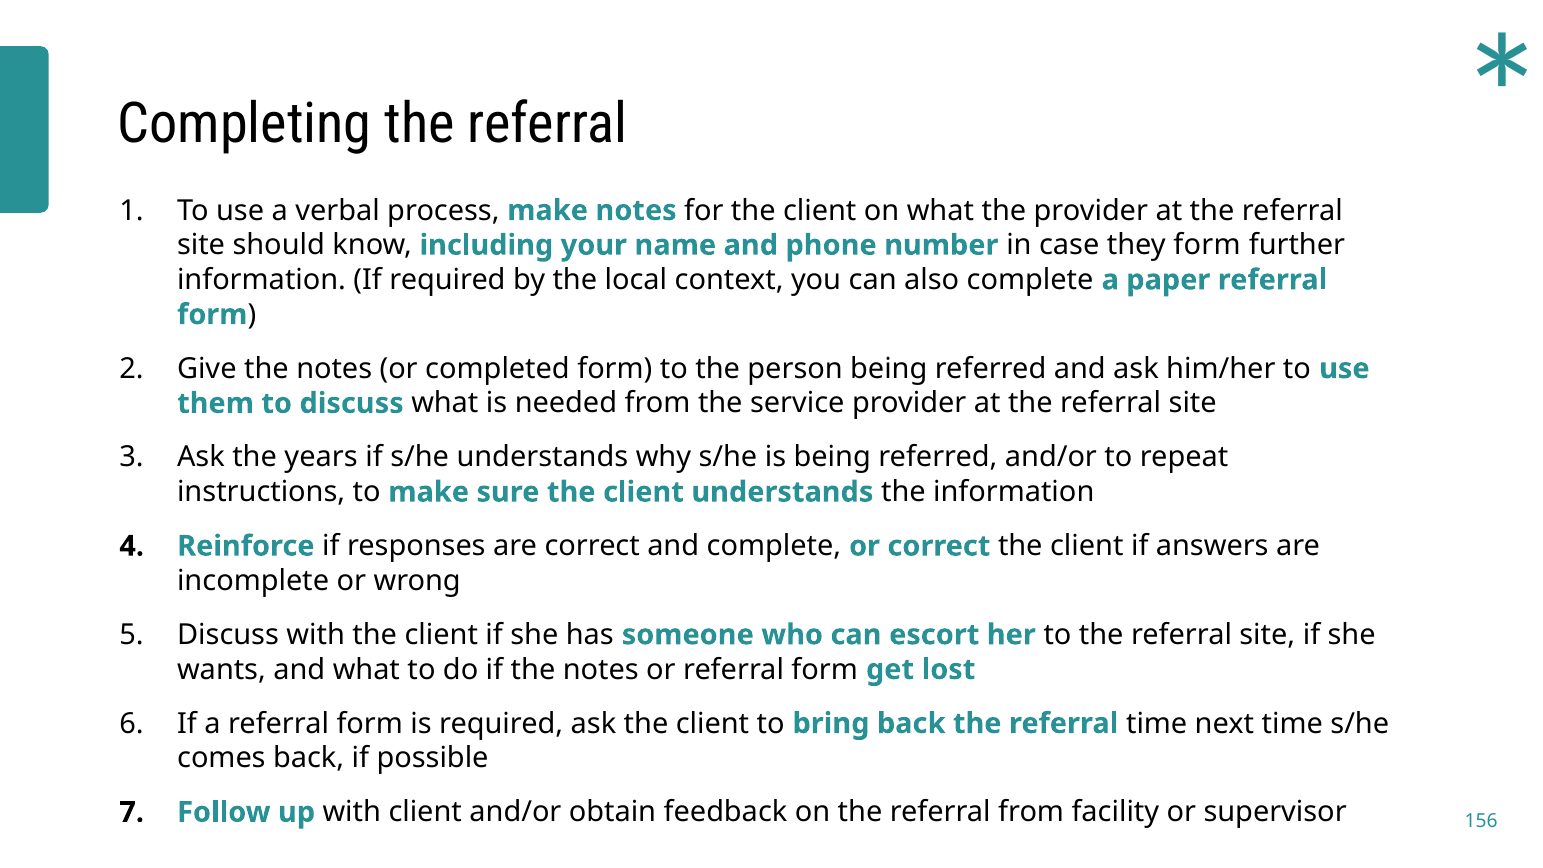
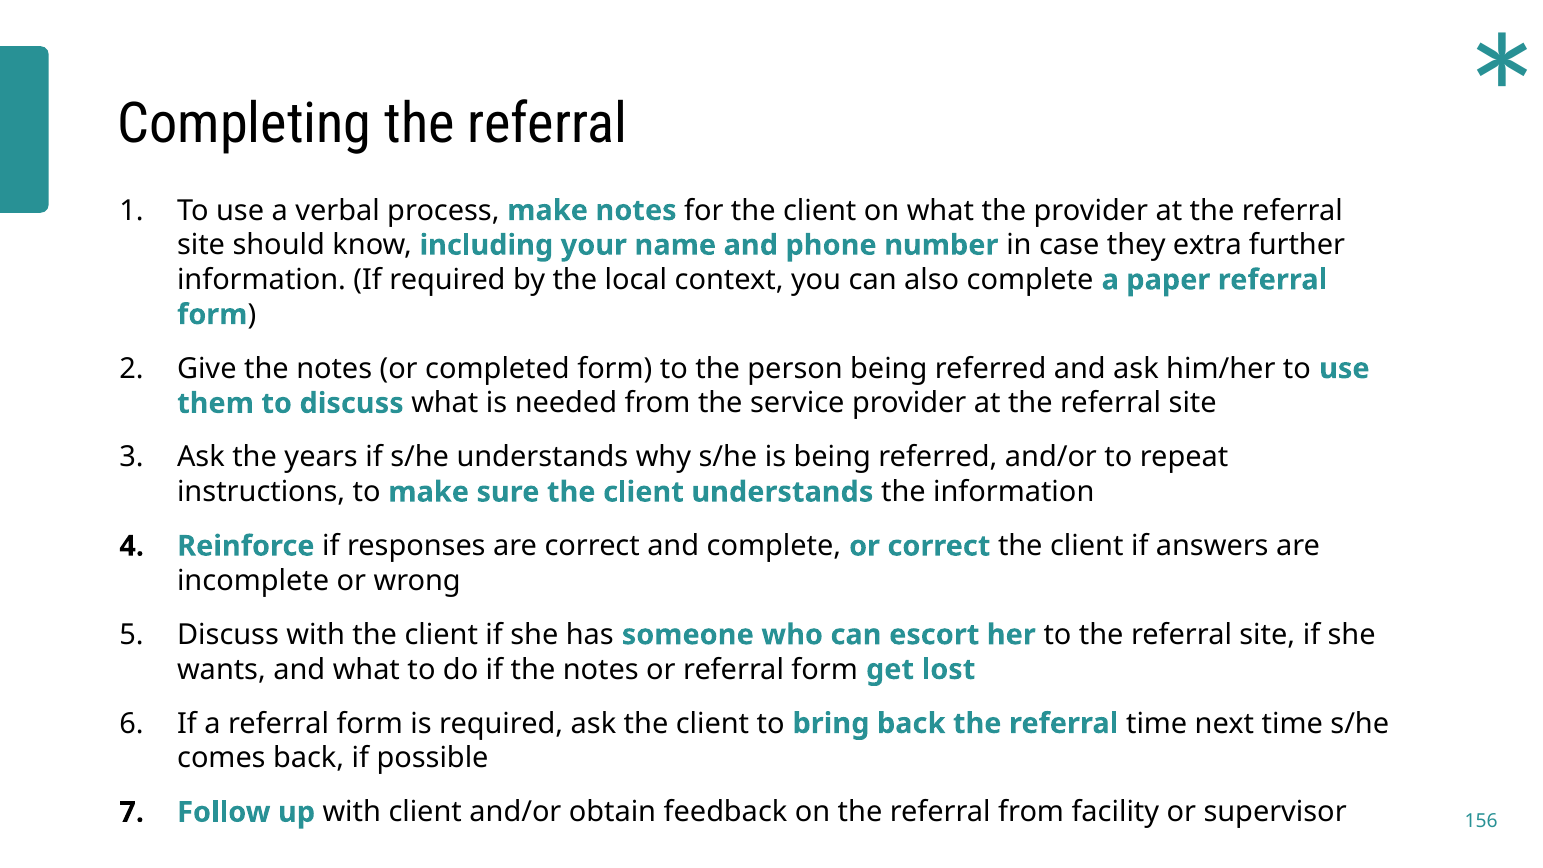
they form: form -> extra
